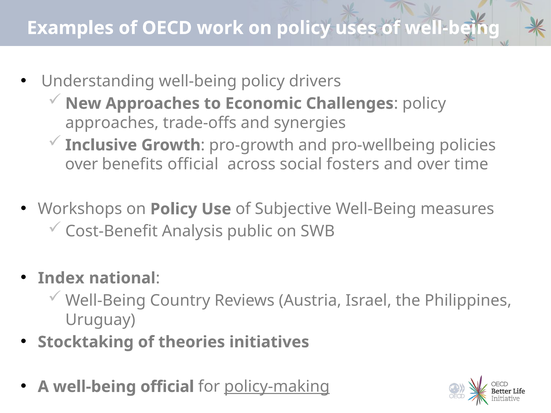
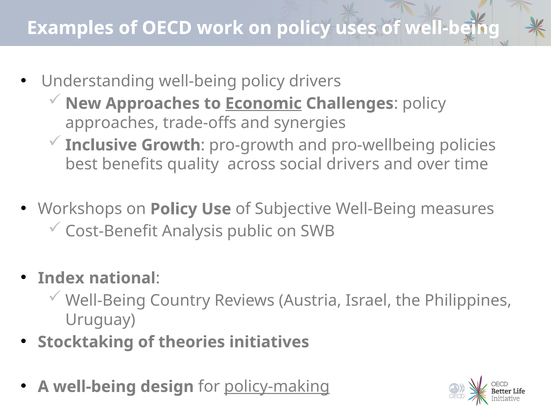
Economic underline: none -> present
over at (82, 164): over -> best
benefits official: official -> quality
social fosters: fosters -> drivers
well-being official: official -> design
